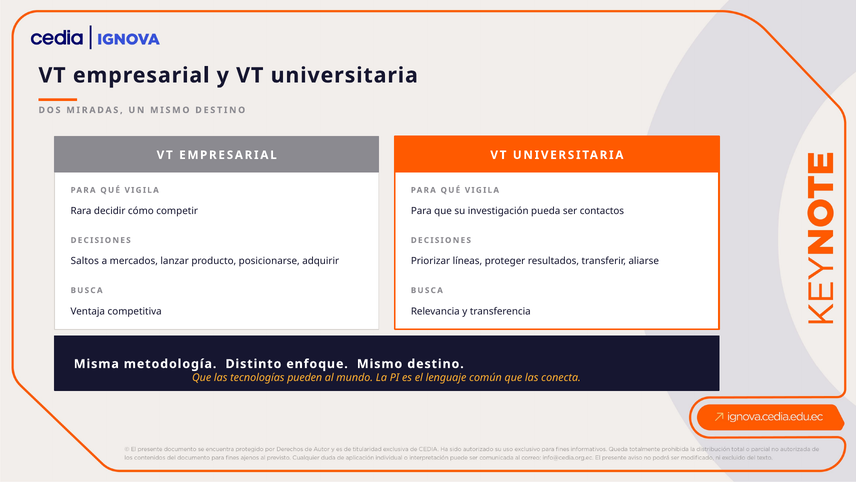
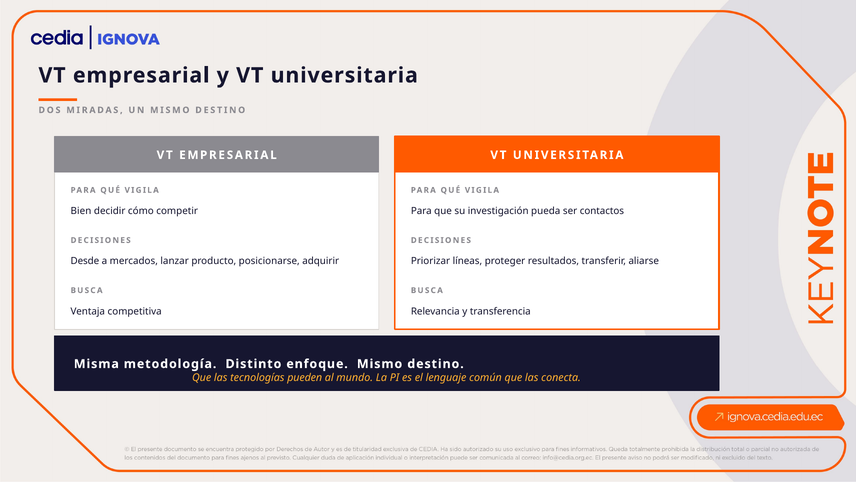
Rara: Rara -> Bien
Saltos: Saltos -> Desde
